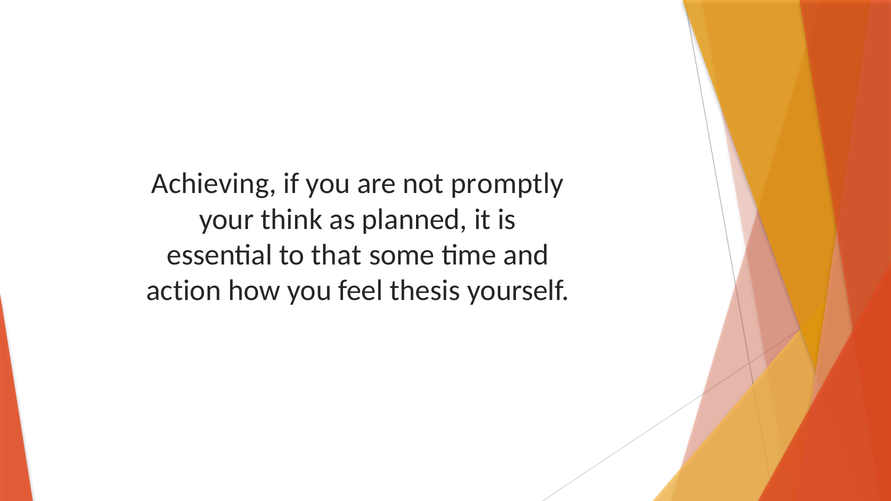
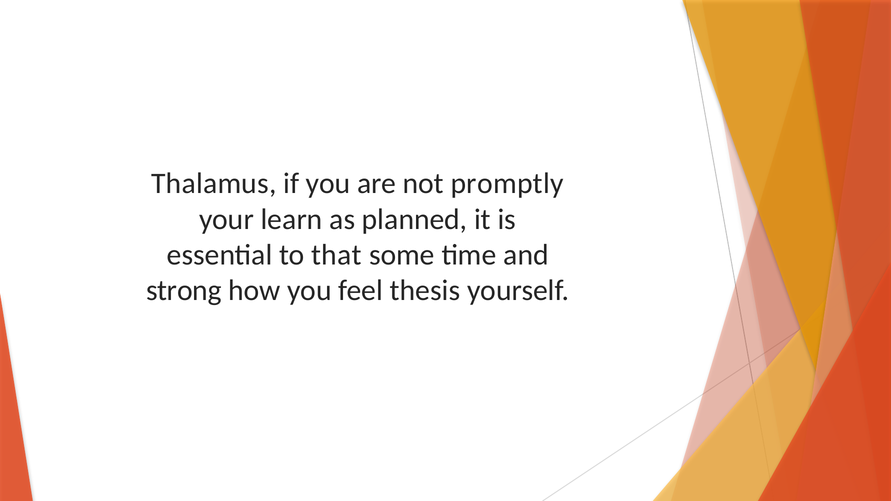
Achieving: Achieving -> Thalamus
think: think -> learn
action: action -> strong
